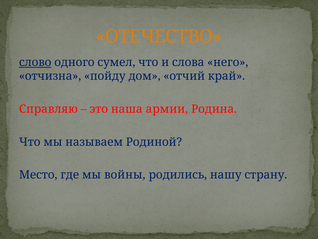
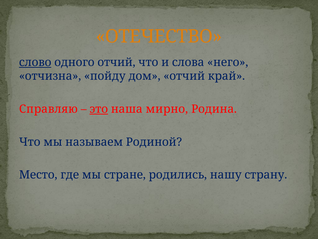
одного сумел: сумел -> отчий
это underline: none -> present
армии: армии -> мирно
войны: войны -> стране
